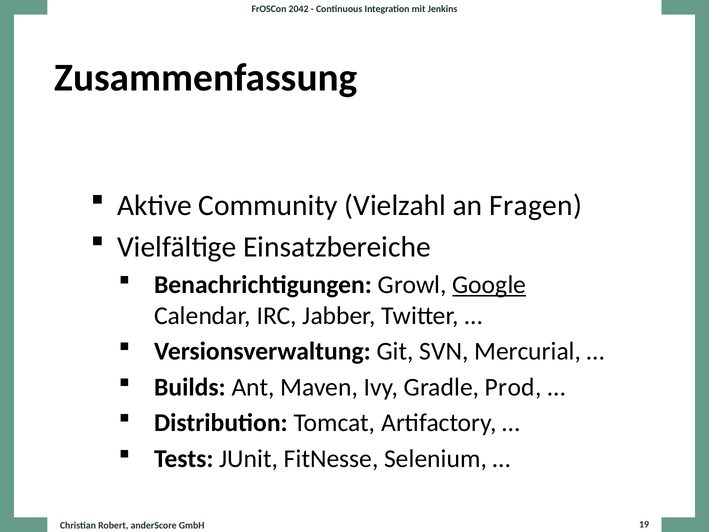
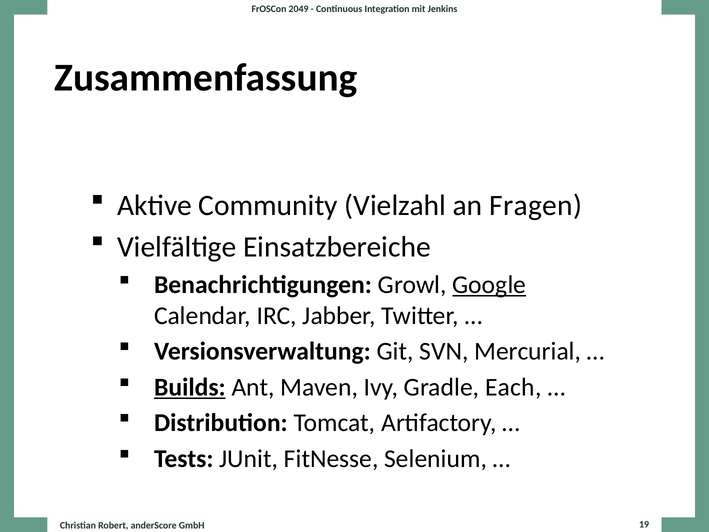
2042: 2042 -> 2049
Builds underline: none -> present
Prod: Prod -> Each
